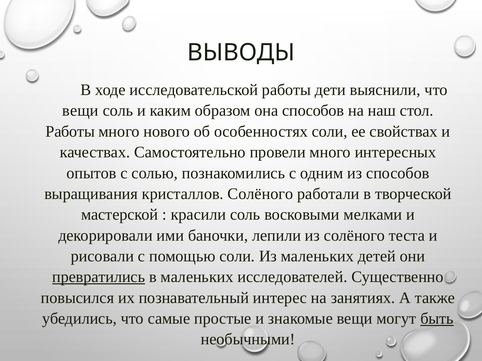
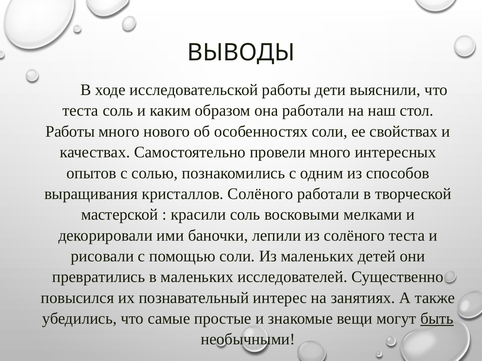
вещи at (80, 111): вещи -> теста
она способов: способов -> работали
превратились underline: present -> none
